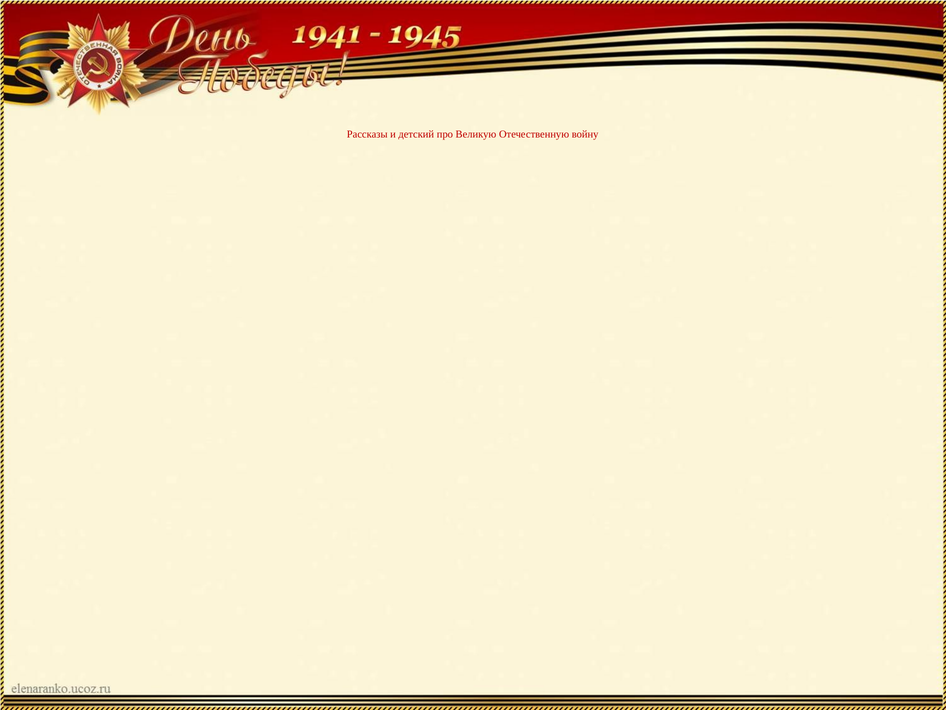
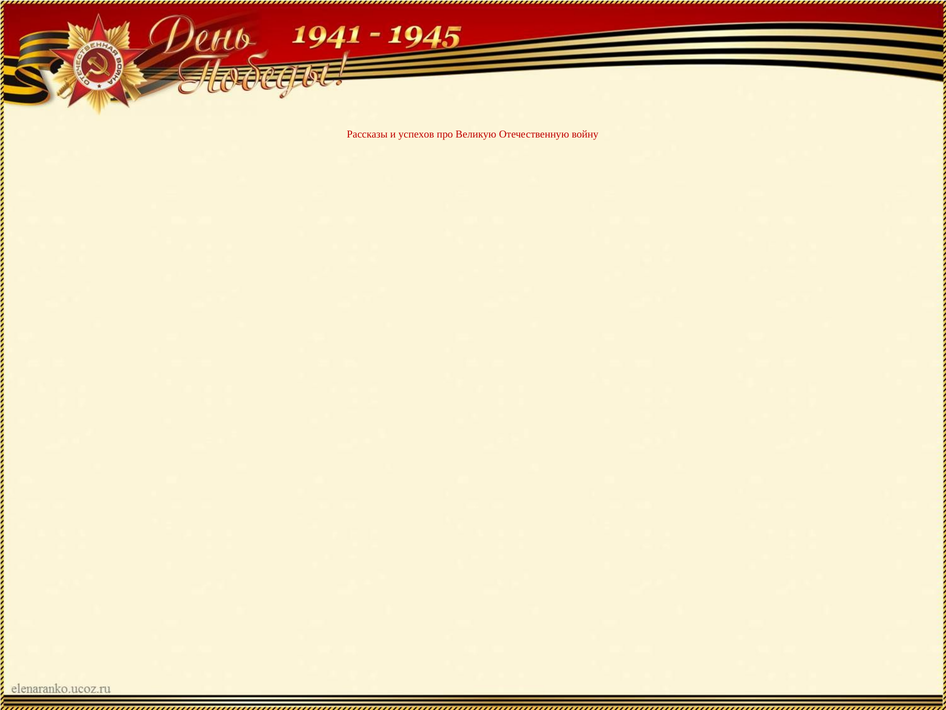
детский: детский -> успехов
